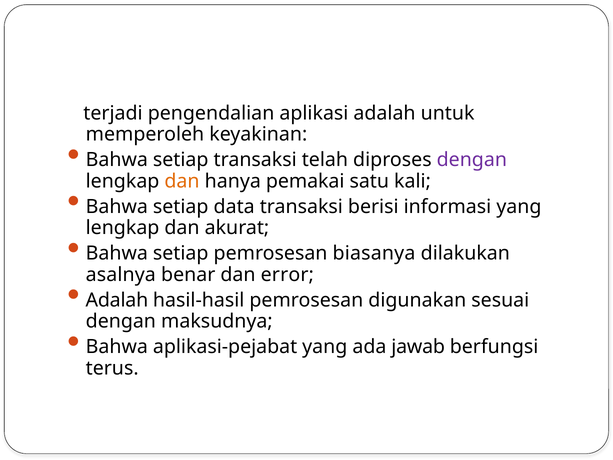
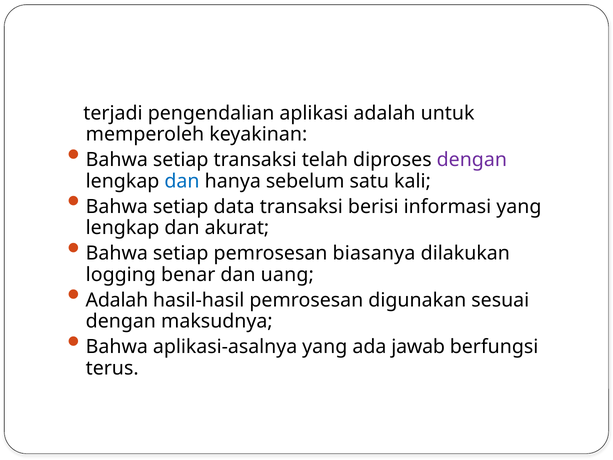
dan at (182, 181) colour: orange -> blue
pemakai: pemakai -> sebelum
asalnya: asalnya -> logging
error: error -> uang
aplikasi-pejabat: aplikasi-pejabat -> aplikasi-asalnya
